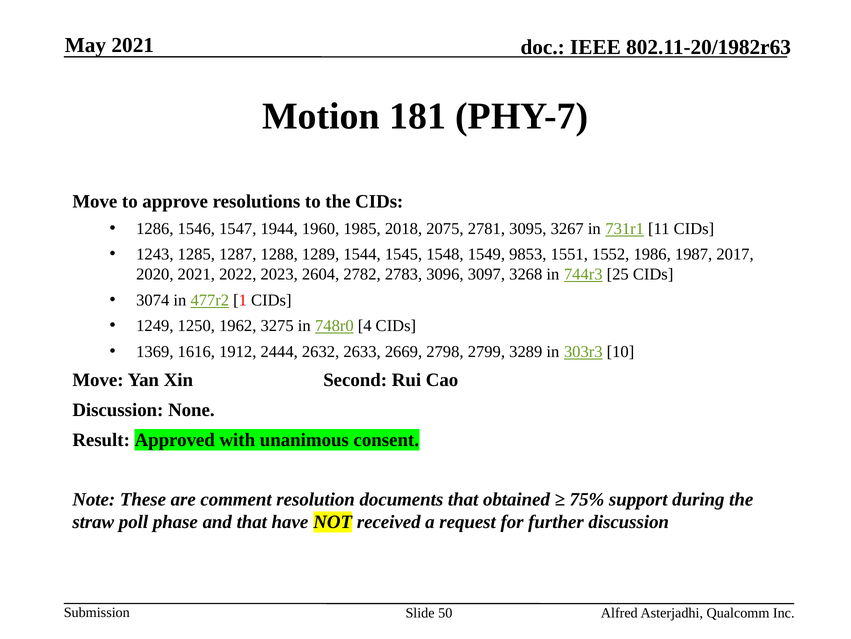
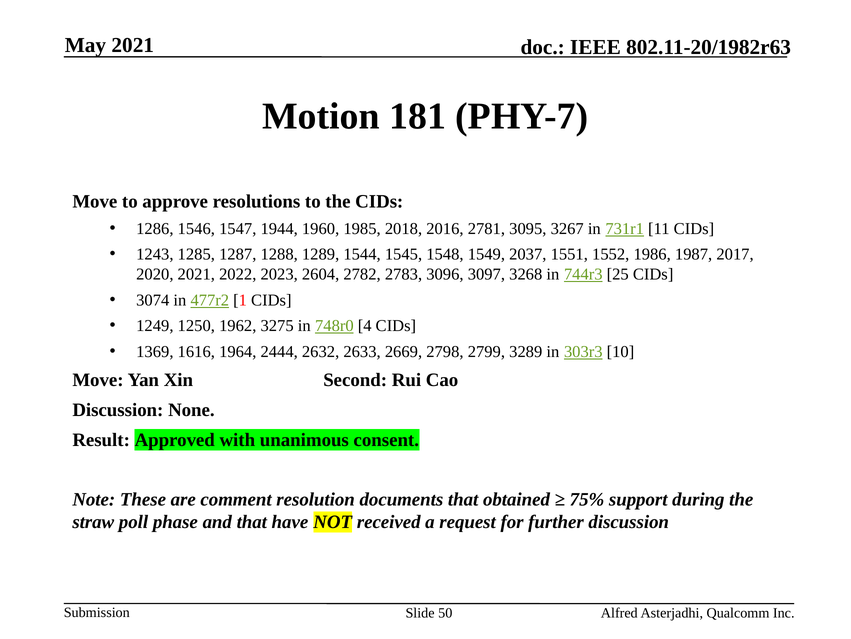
2075: 2075 -> 2016
9853: 9853 -> 2037
1912: 1912 -> 1964
